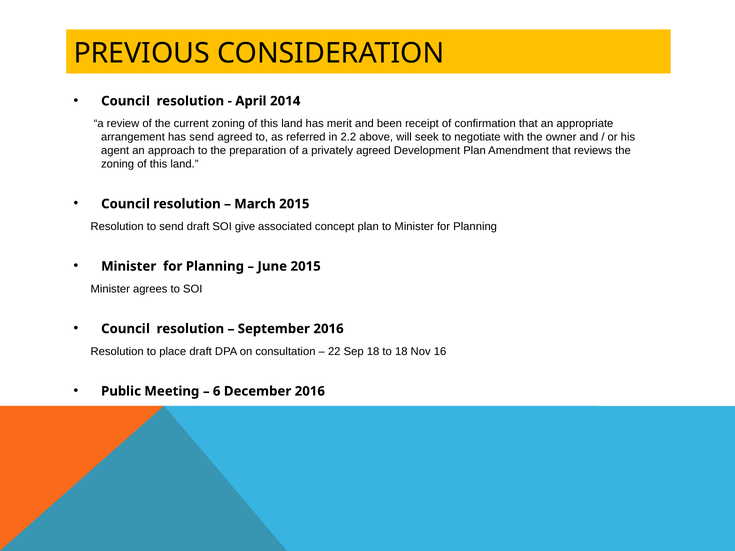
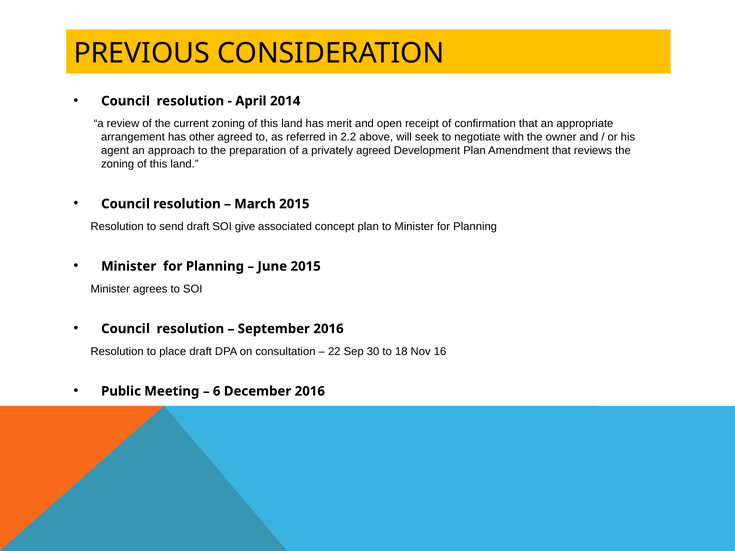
been: been -> open
has send: send -> other
Sep 18: 18 -> 30
